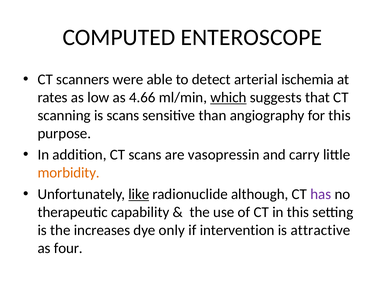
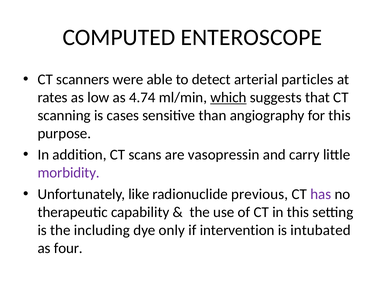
ischemia: ischemia -> particles
4.66: 4.66 -> 4.74
is scans: scans -> cases
morbidity colour: orange -> purple
like underline: present -> none
although: although -> previous
increases: increases -> including
attractive: attractive -> intubated
